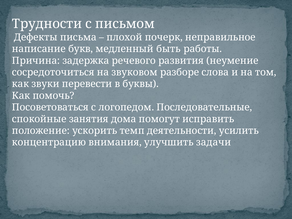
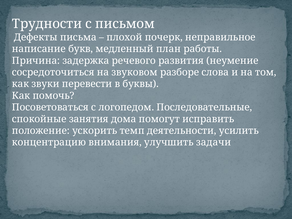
быть: быть -> план
